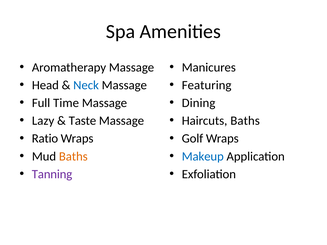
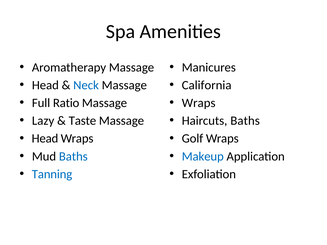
Featuring: Featuring -> California
Time: Time -> Ratio
Dining at (199, 103): Dining -> Wraps
Ratio at (45, 139): Ratio -> Head
Baths at (73, 156) colour: orange -> blue
Tanning colour: purple -> blue
